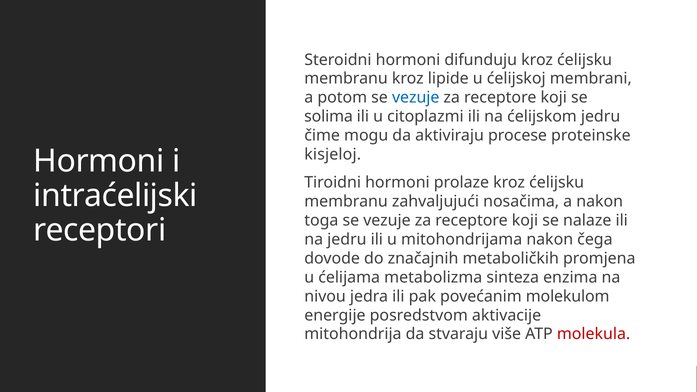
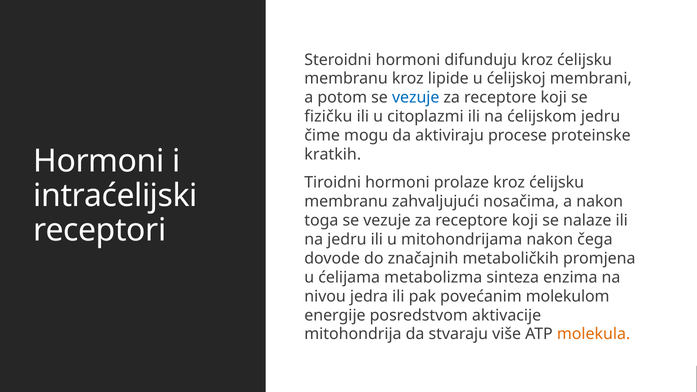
solima: solima -> fizičku
kisjeloj: kisjeloj -> kratkih
molekula colour: red -> orange
